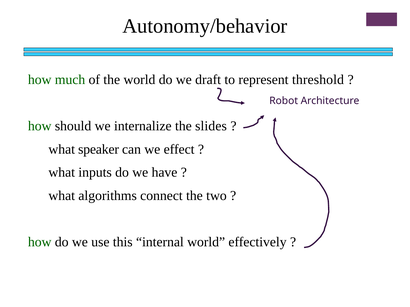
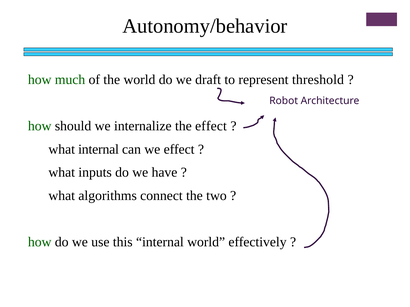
the slides: slides -> effect
what speaker: speaker -> internal
